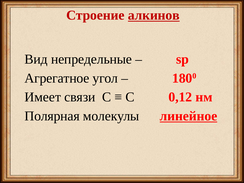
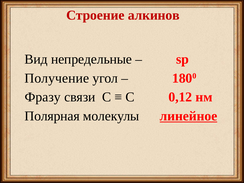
алкинов underline: present -> none
Агрегатное: Агрегатное -> Получение
Имеет: Имеет -> Фразу
